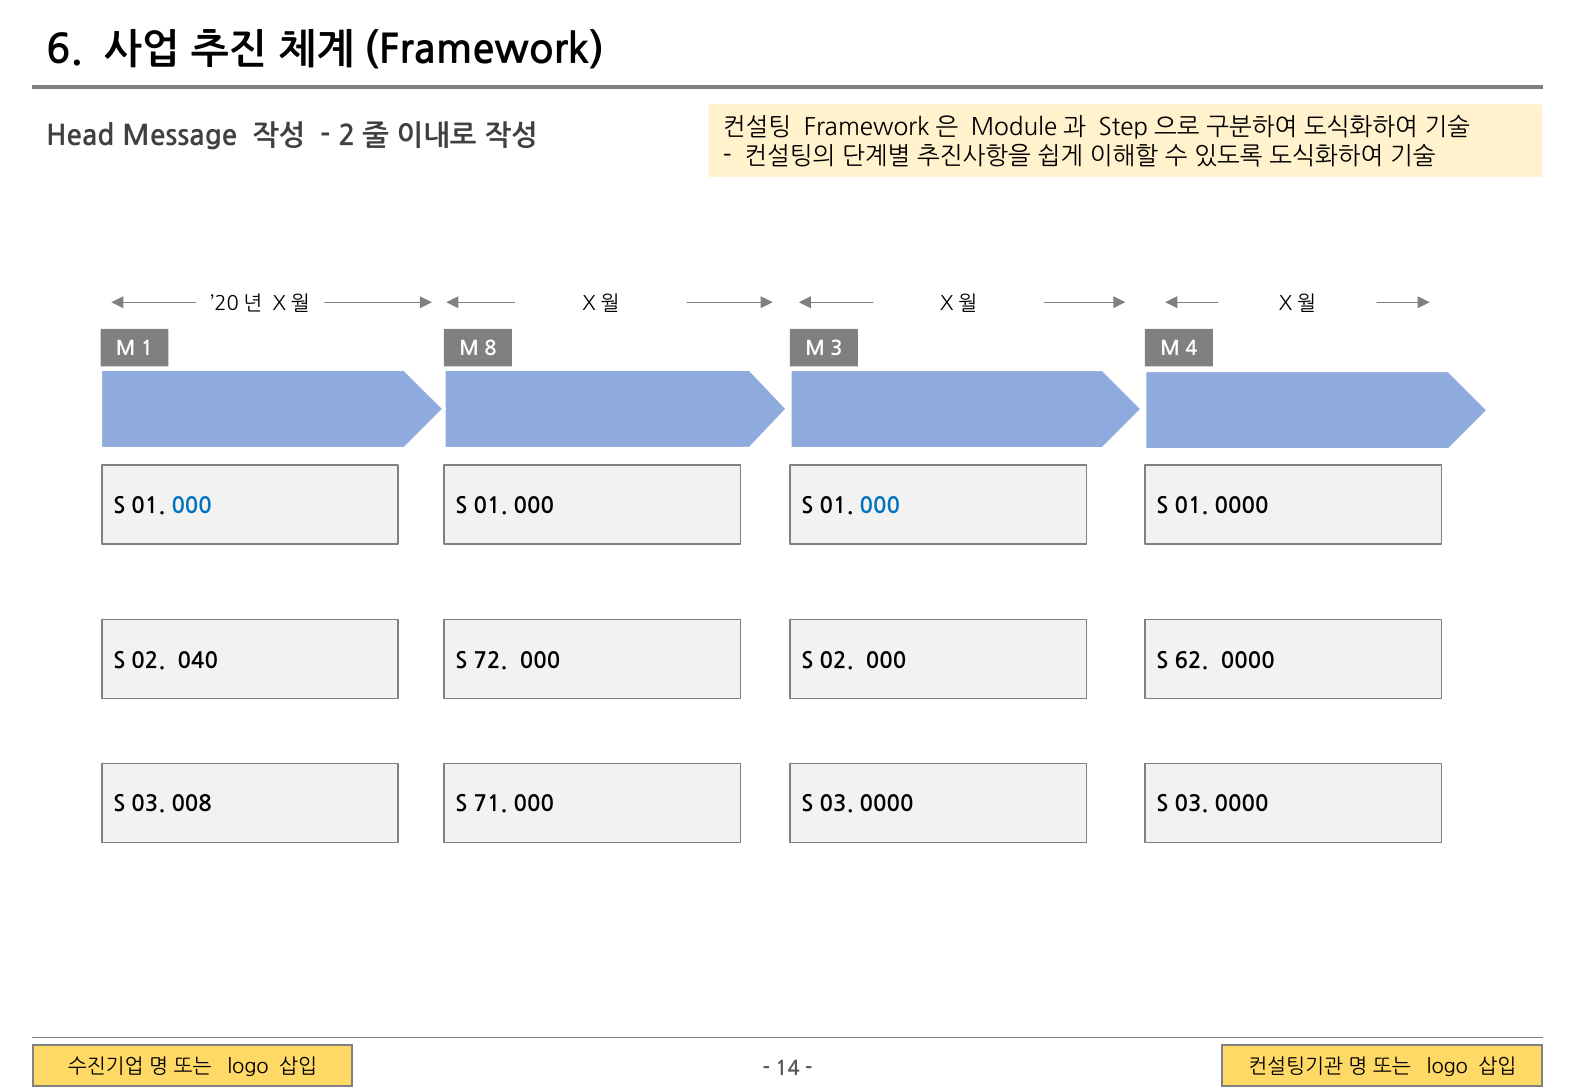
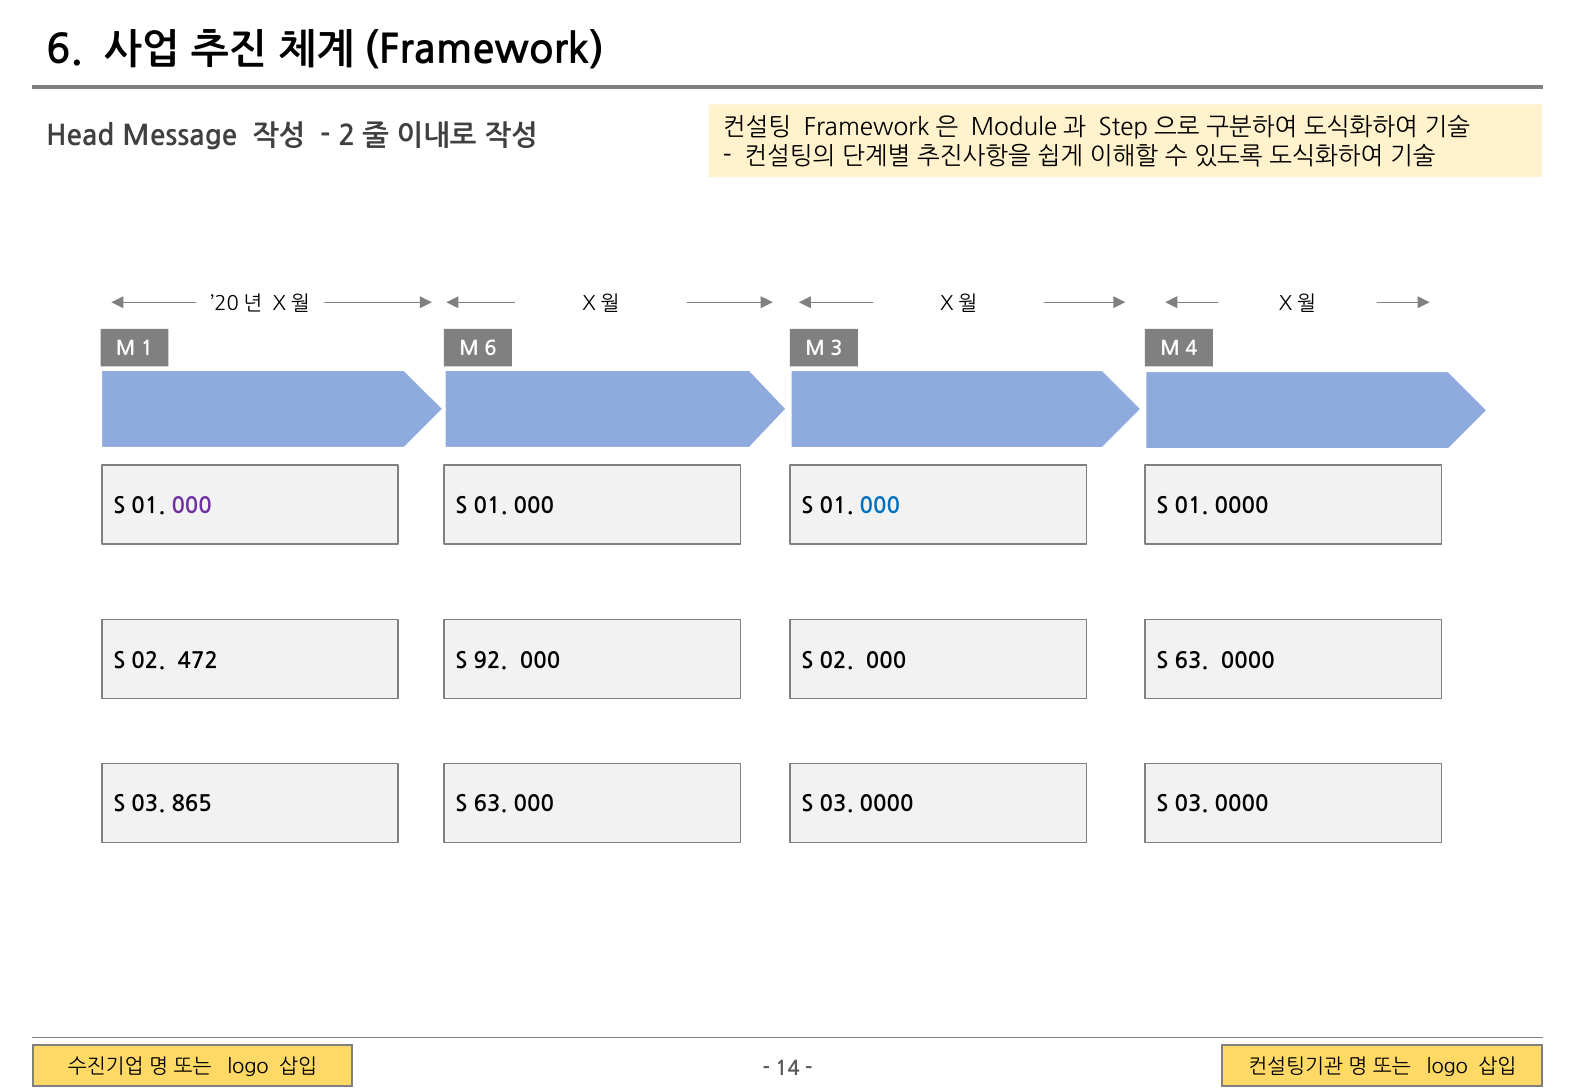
M 8: 8 -> 6
000 at (192, 506) colour: blue -> purple
040: 040 -> 472
72: 72 -> 92
62 at (1192, 661): 62 -> 63
008: 008 -> 865
71 at (491, 805): 71 -> 63
